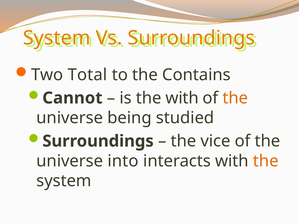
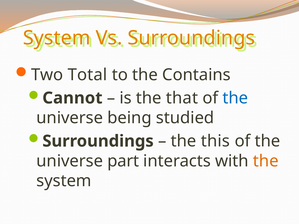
the with: with -> that
the at (235, 98) colour: orange -> blue
vice: vice -> this
into: into -> part
